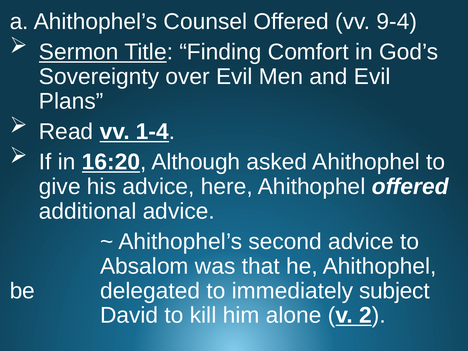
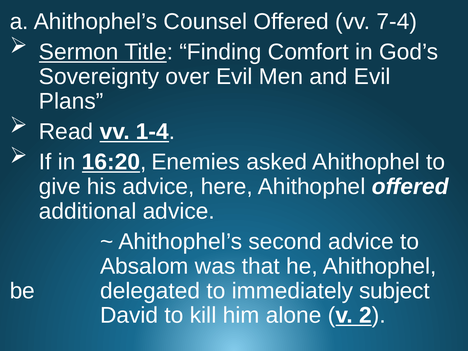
9-4: 9-4 -> 7-4
Although: Although -> Enemies
